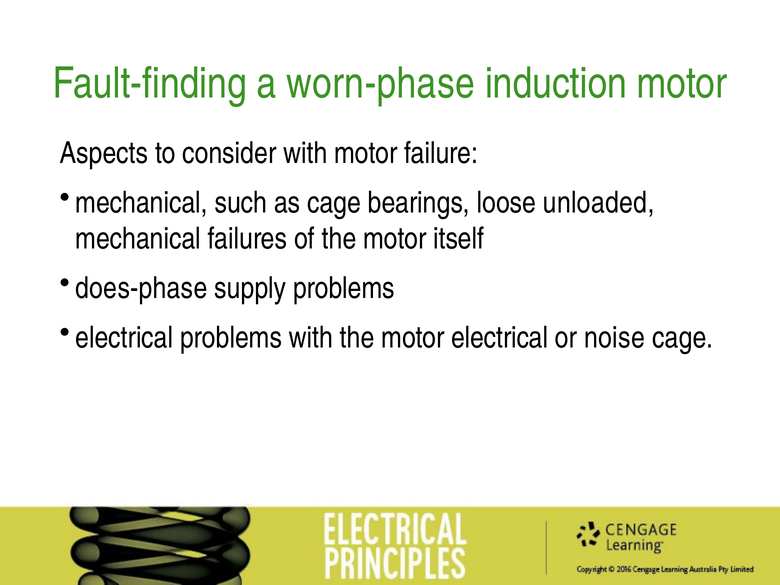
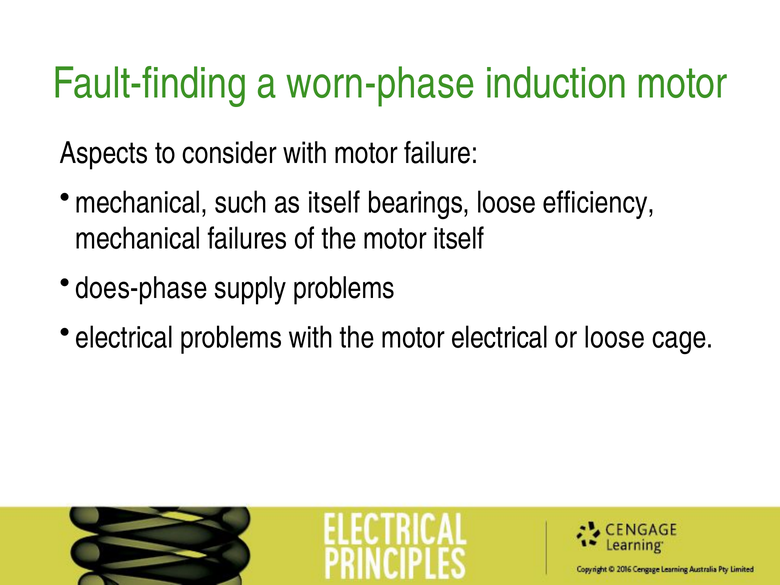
as cage: cage -> itself
unloaded: unloaded -> efficiency
or noise: noise -> loose
